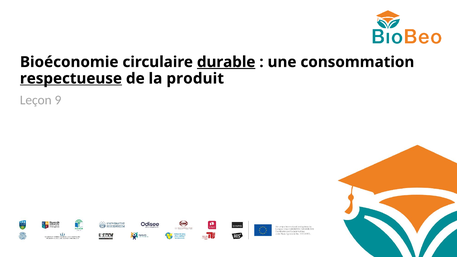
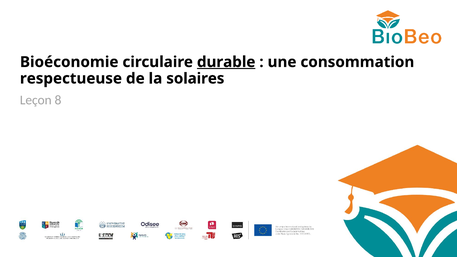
respectueuse underline: present -> none
produit: produit -> solaires
9: 9 -> 8
